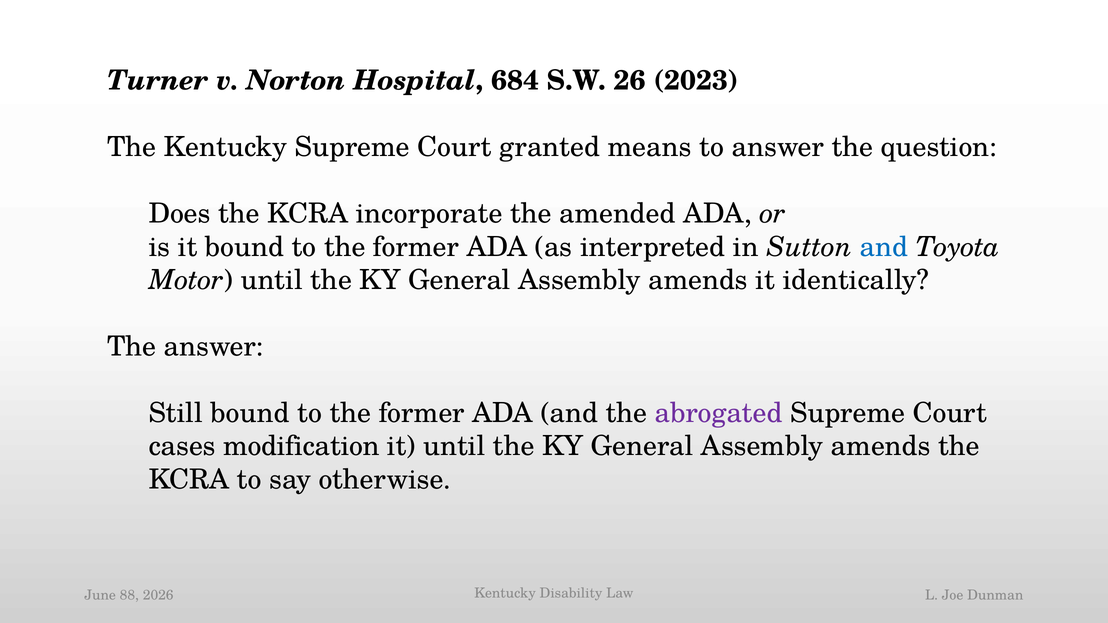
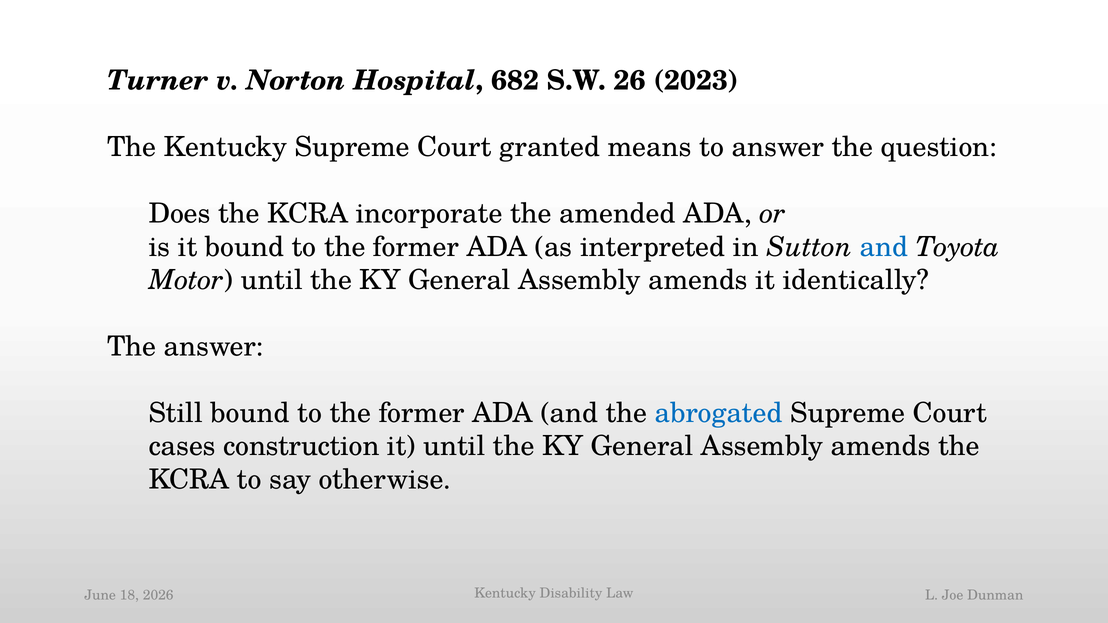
684: 684 -> 682
abrogated colour: purple -> blue
modification: modification -> construction
88: 88 -> 18
